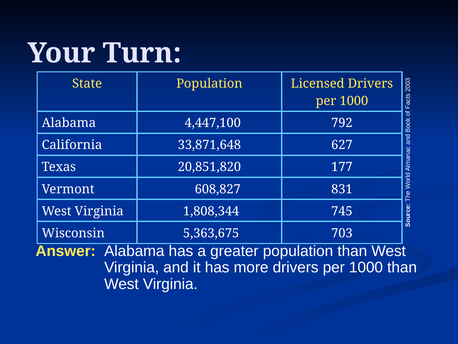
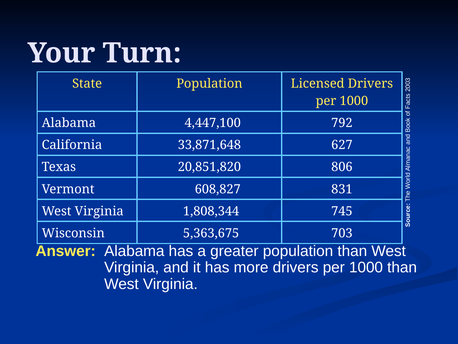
177: 177 -> 806
